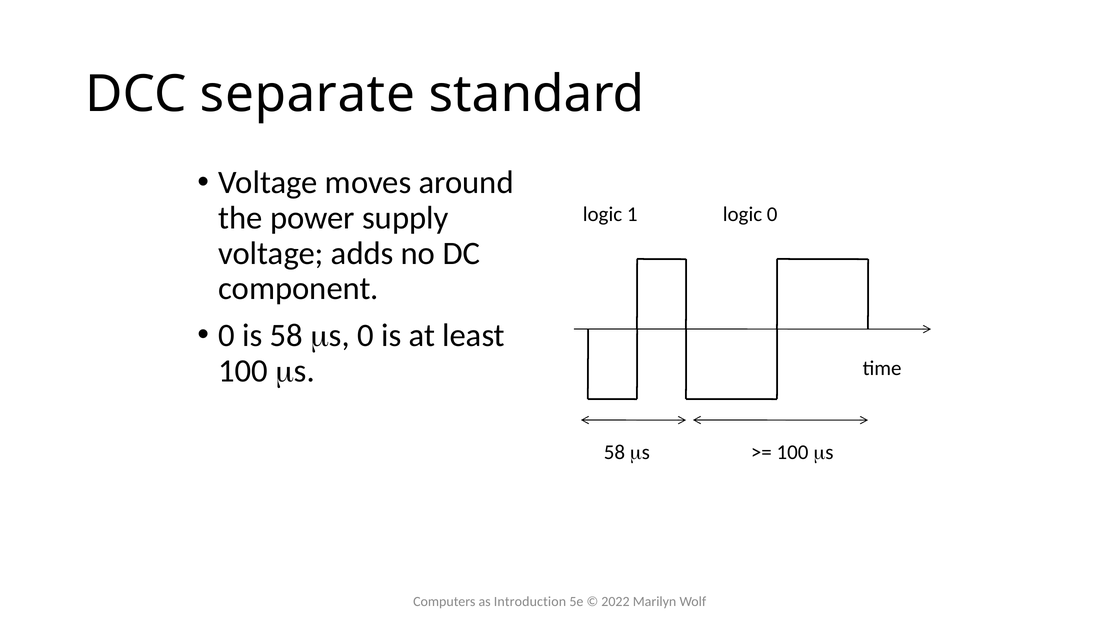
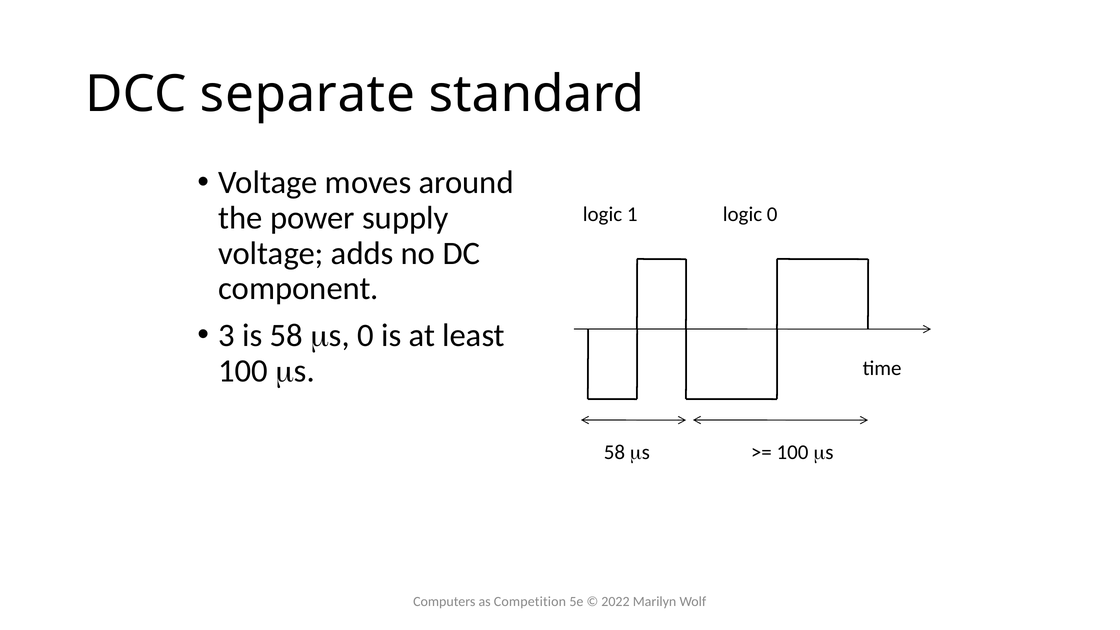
0 at (227, 335): 0 -> 3
Introduction: Introduction -> Competition
